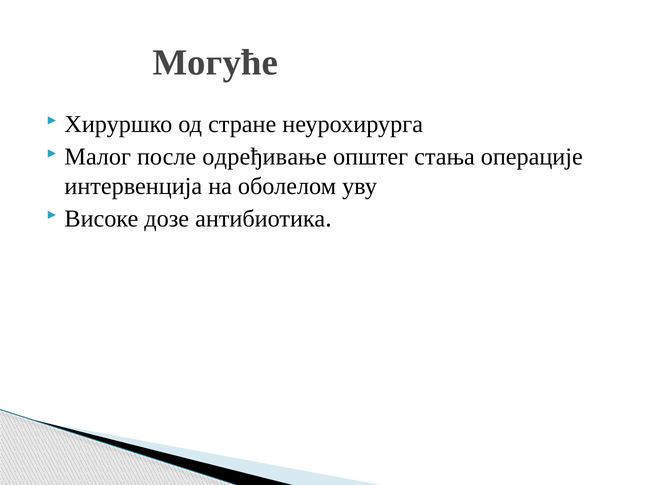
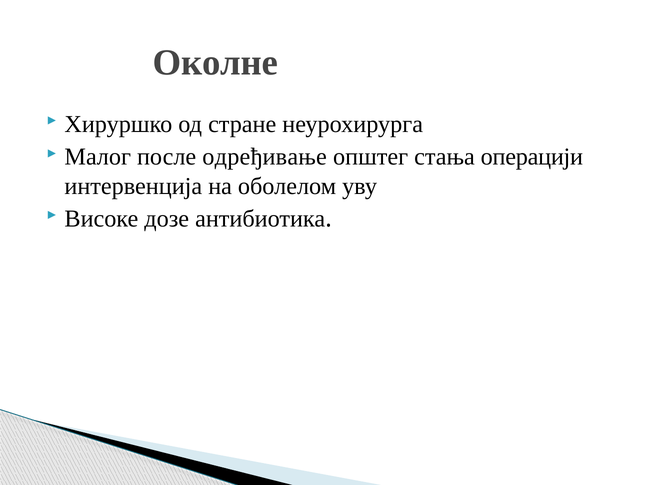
Могуће: Могуће -> Околне
операције: операције -> операцији
